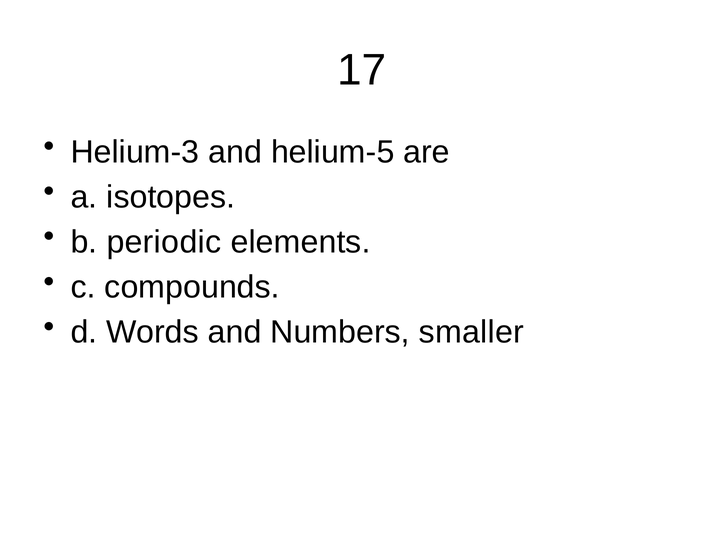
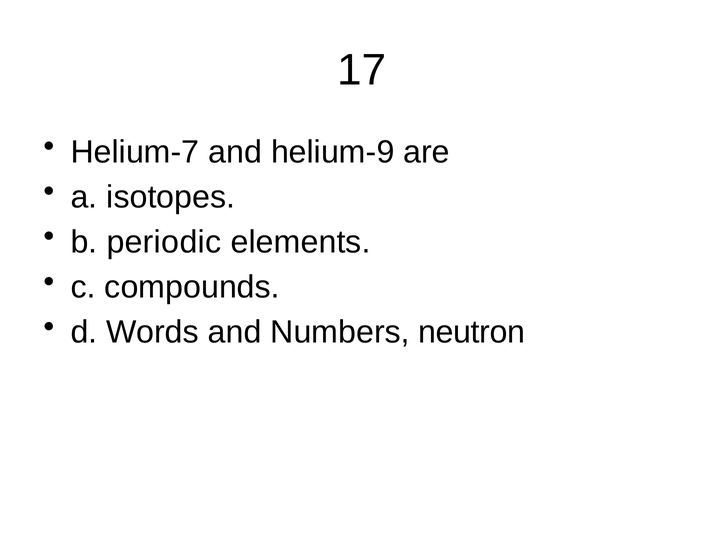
Helium-3: Helium-3 -> Helium-7
helium-5: helium-5 -> helium-9
smaller: smaller -> neutron
